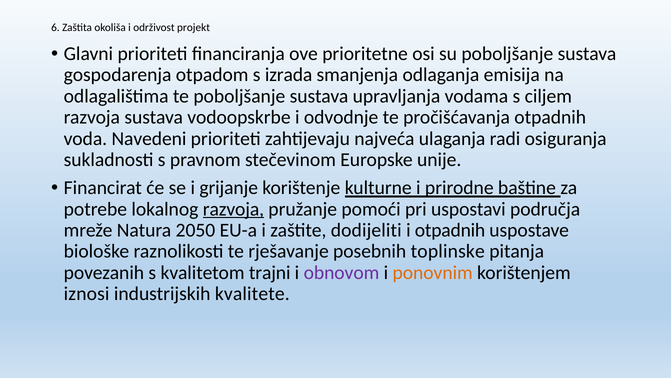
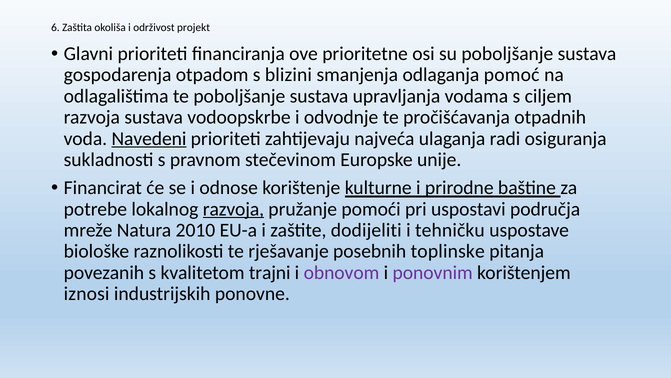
izrada: izrada -> blizini
emisija: emisija -> pomoć
Navedeni underline: none -> present
grijanje: grijanje -> odnose
2050: 2050 -> 2010
i otpadnih: otpadnih -> tehničku
ponovnim colour: orange -> purple
kvalitete: kvalitete -> ponovne
